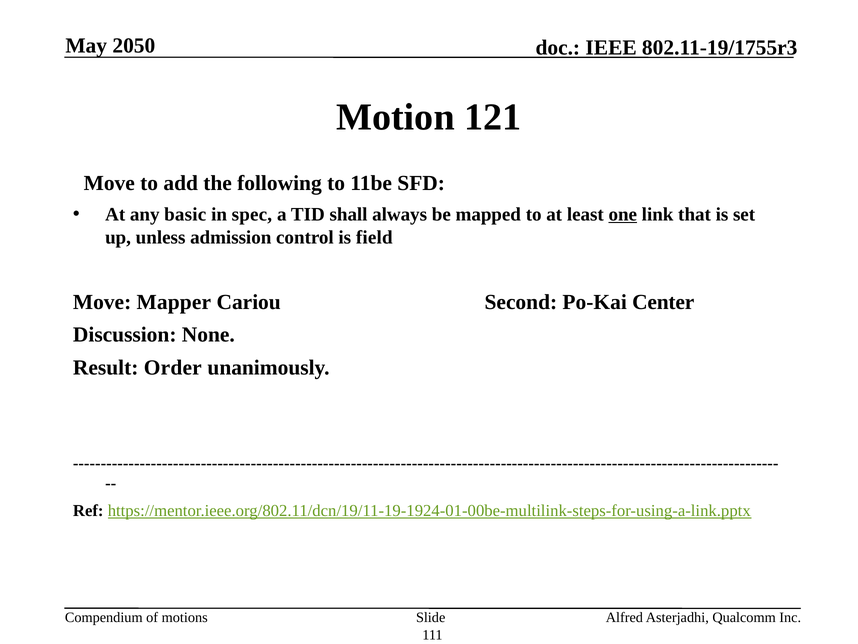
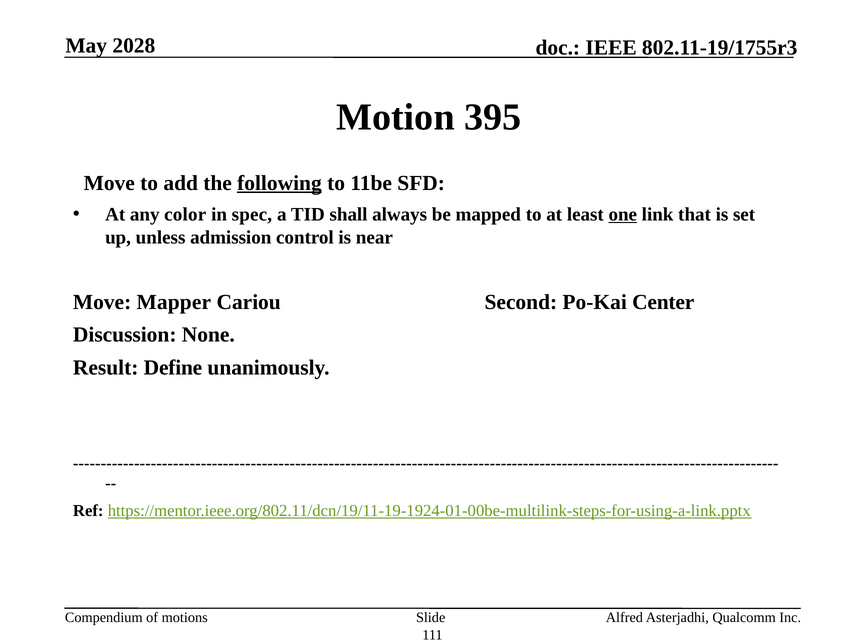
2050: 2050 -> 2028
121: 121 -> 395
following underline: none -> present
basic: basic -> color
field: field -> near
Order: Order -> Define
